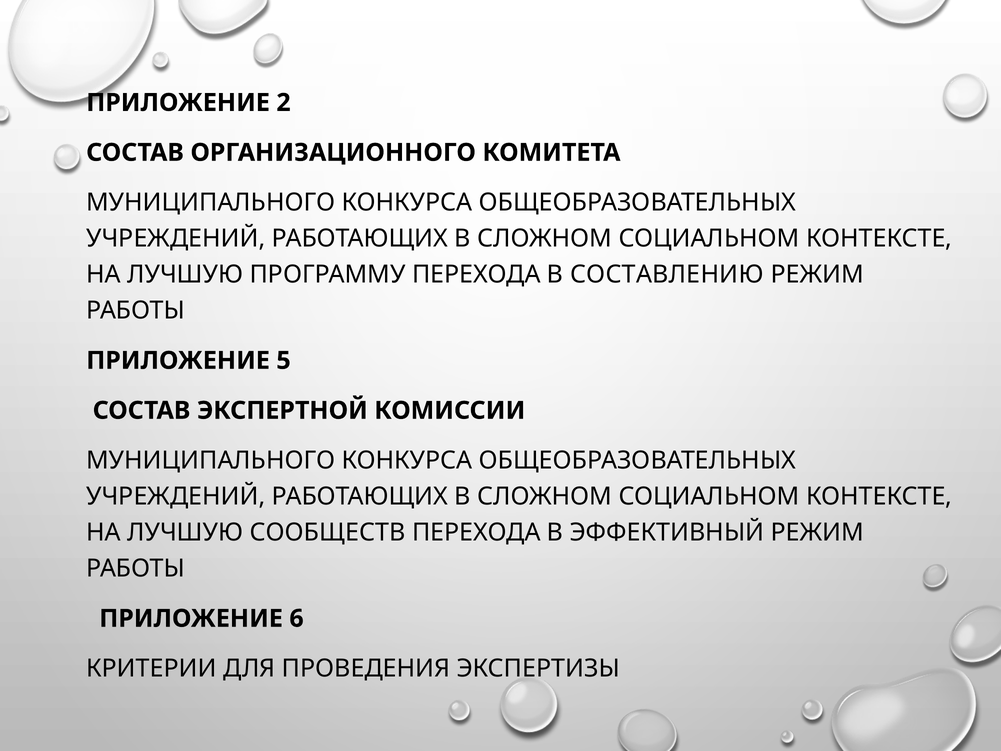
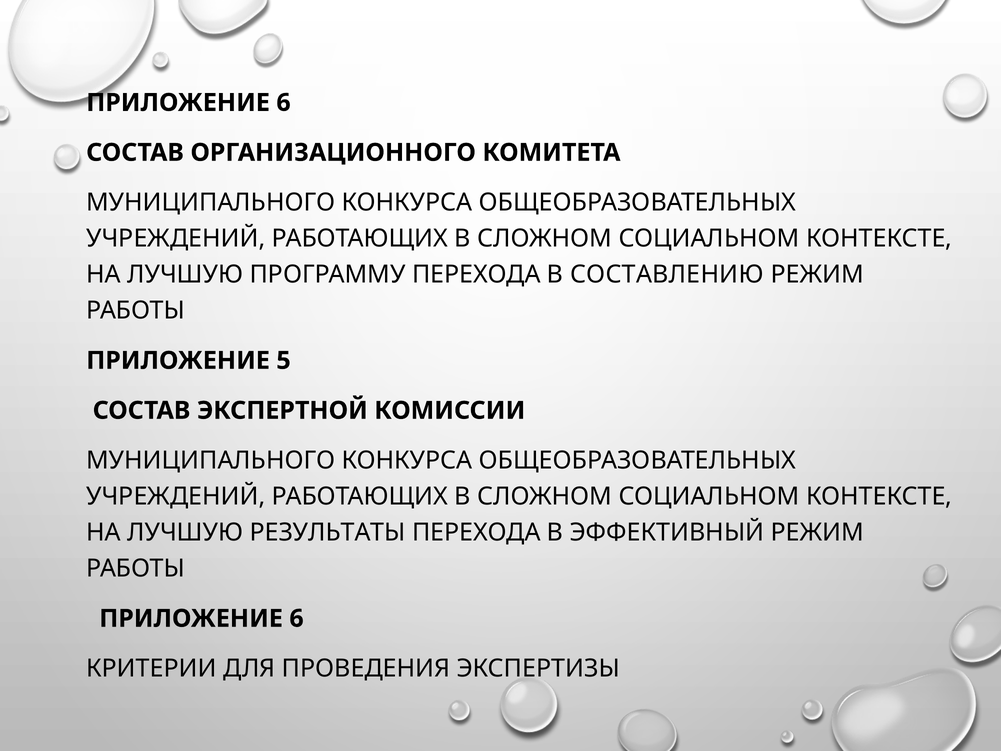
2 at (284, 103): 2 -> 6
СООБЩЕСТВ: СООБЩЕСТВ -> РЕЗУЛЬТАТЫ
